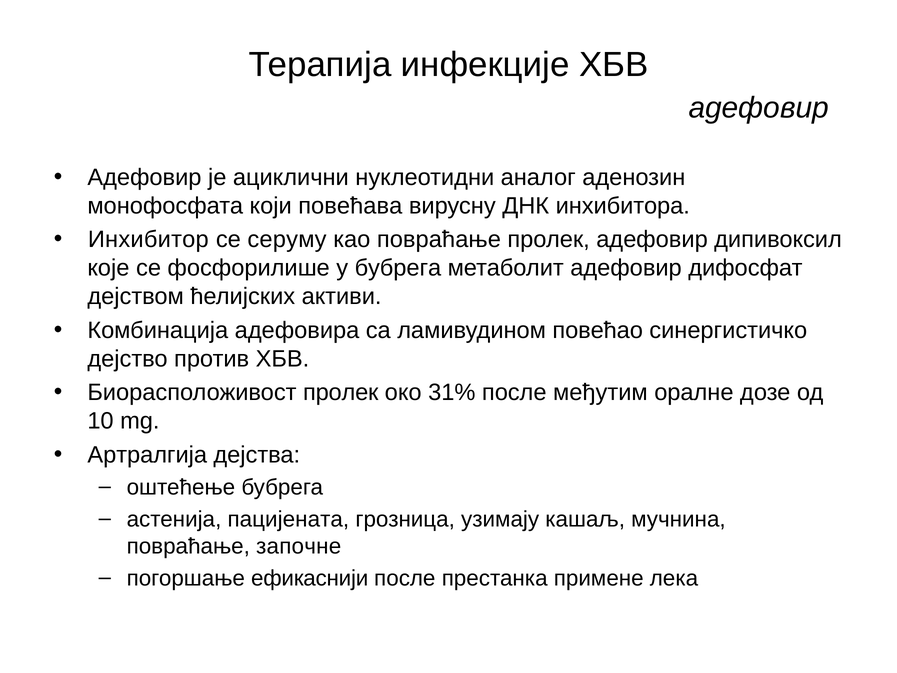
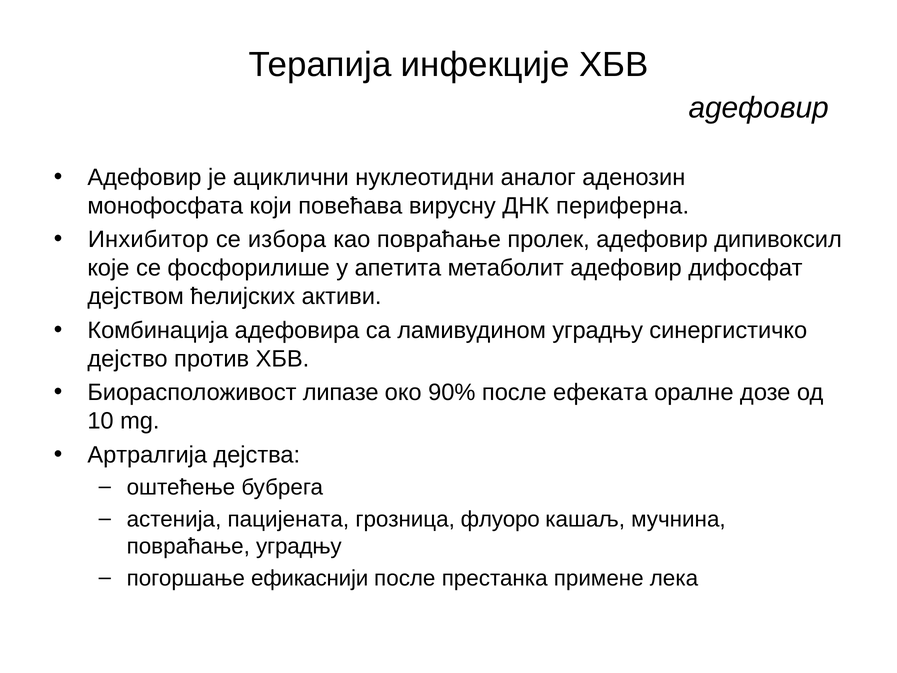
инхибитора: инхибитора -> периферна
серуму: серуму -> избора
у бубрега: бубрега -> апетита
ламивудином повећао: повећао -> уградњу
Биорасположивост пролек: пролек -> липазе
31%: 31% -> 90%
међутим: међутим -> ефеката
узимају: узимају -> флуоро
повраћање започне: започне -> уградњу
